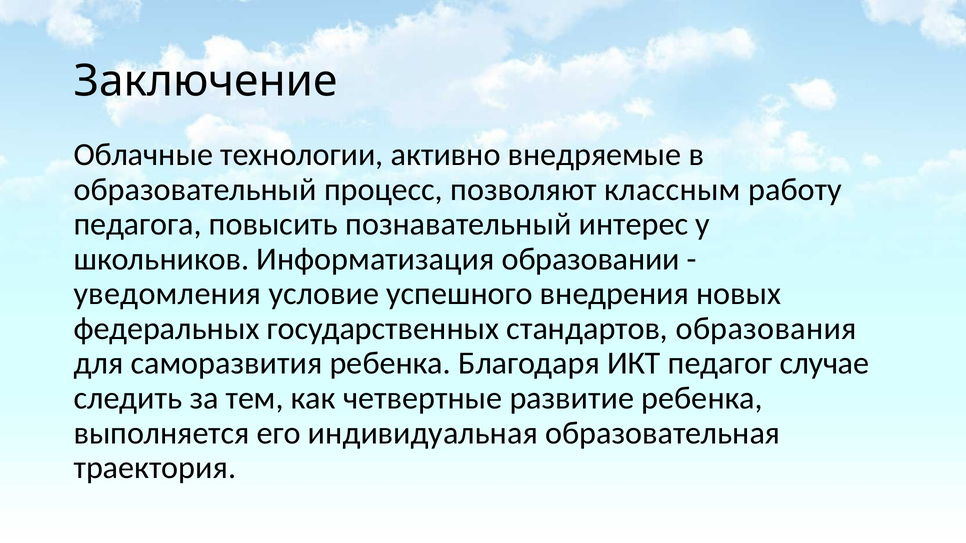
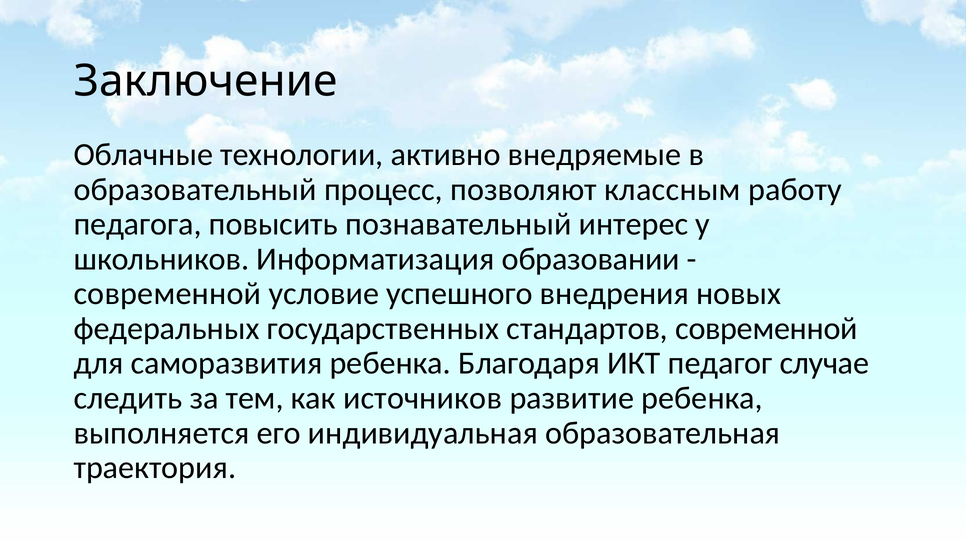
уведомления at (167, 294): уведомления -> современной
стандартов образования: образования -> современной
четвертные: четвертные -> источников
